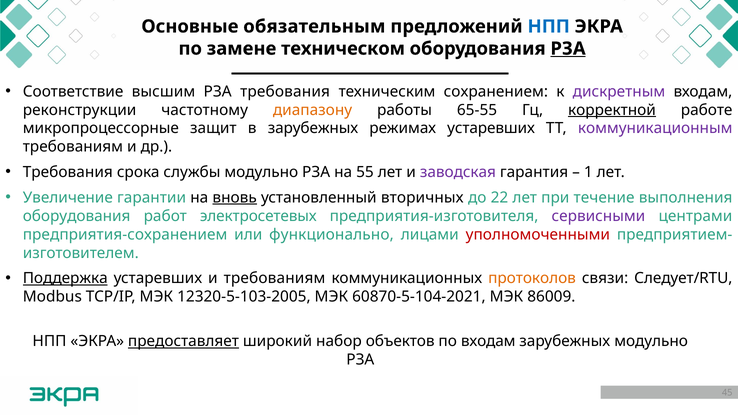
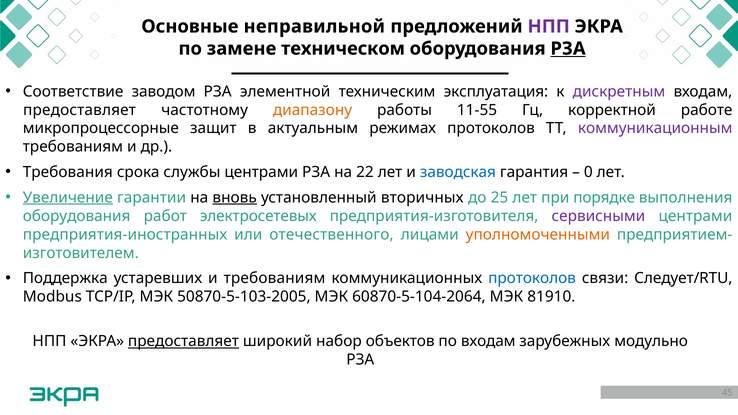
обязательным: обязательным -> неправильной
НПП at (549, 26) colour: blue -> purple
высшим: высшим -> заводом
РЗА требования: требования -> элементной
сохранением: сохранением -> эксплуатация
реконструкции at (80, 110): реконструкции -> предоставляет
65-55: 65-55 -> 11-55
корректной underline: present -> none
в зарубежных: зарубежных -> актуальным
режимах устаревших: устаревших -> протоколов
службы модульно: модульно -> центрами
55: 55 -> 22
заводская colour: purple -> blue
1: 1 -> 0
Увеличение underline: none -> present
22: 22 -> 25
течение: течение -> порядке
предприятия-сохранением: предприятия-сохранением -> предприятия-иностранных
функционально: функционально -> отечественного
уполномоченными colour: red -> orange
Поддержка underline: present -> none
протоколов at (532, 278) colour: orange -> blue
12320-5-103-2005: 12320-5-103-2005 -> 50870-5-103-2005
60870-5-104-2021: 60870-5-104-2021 -> 60870-5-104-2064
86009: 86009 -> 81910
